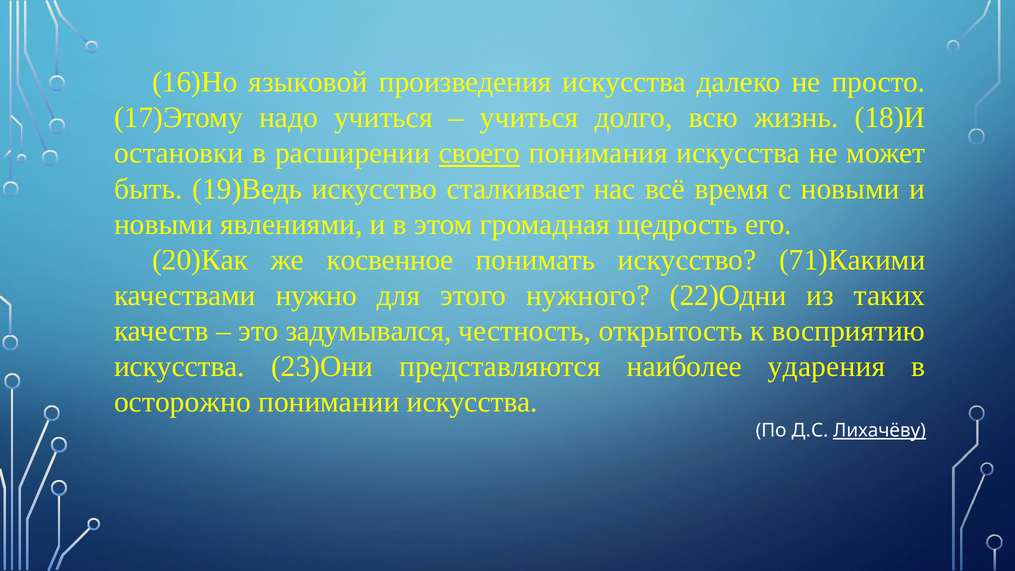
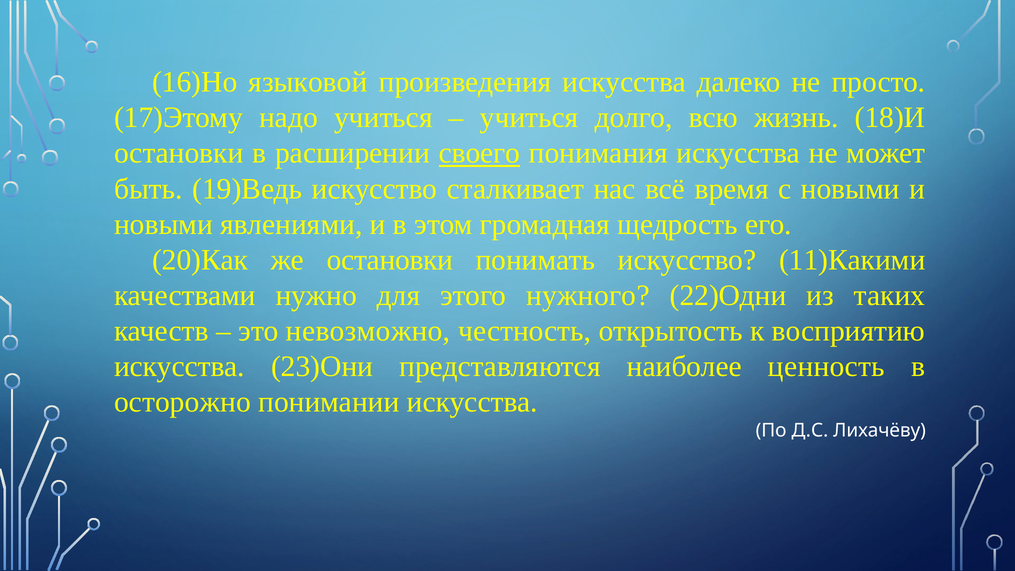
же косвенное: косвенное -> остановки
71)Какими: 71)Какими -> 11)Какими
задумывался: задумывался -> невозможно
ударения: ударения -> ценность
Лихачёву underline: present -> none
